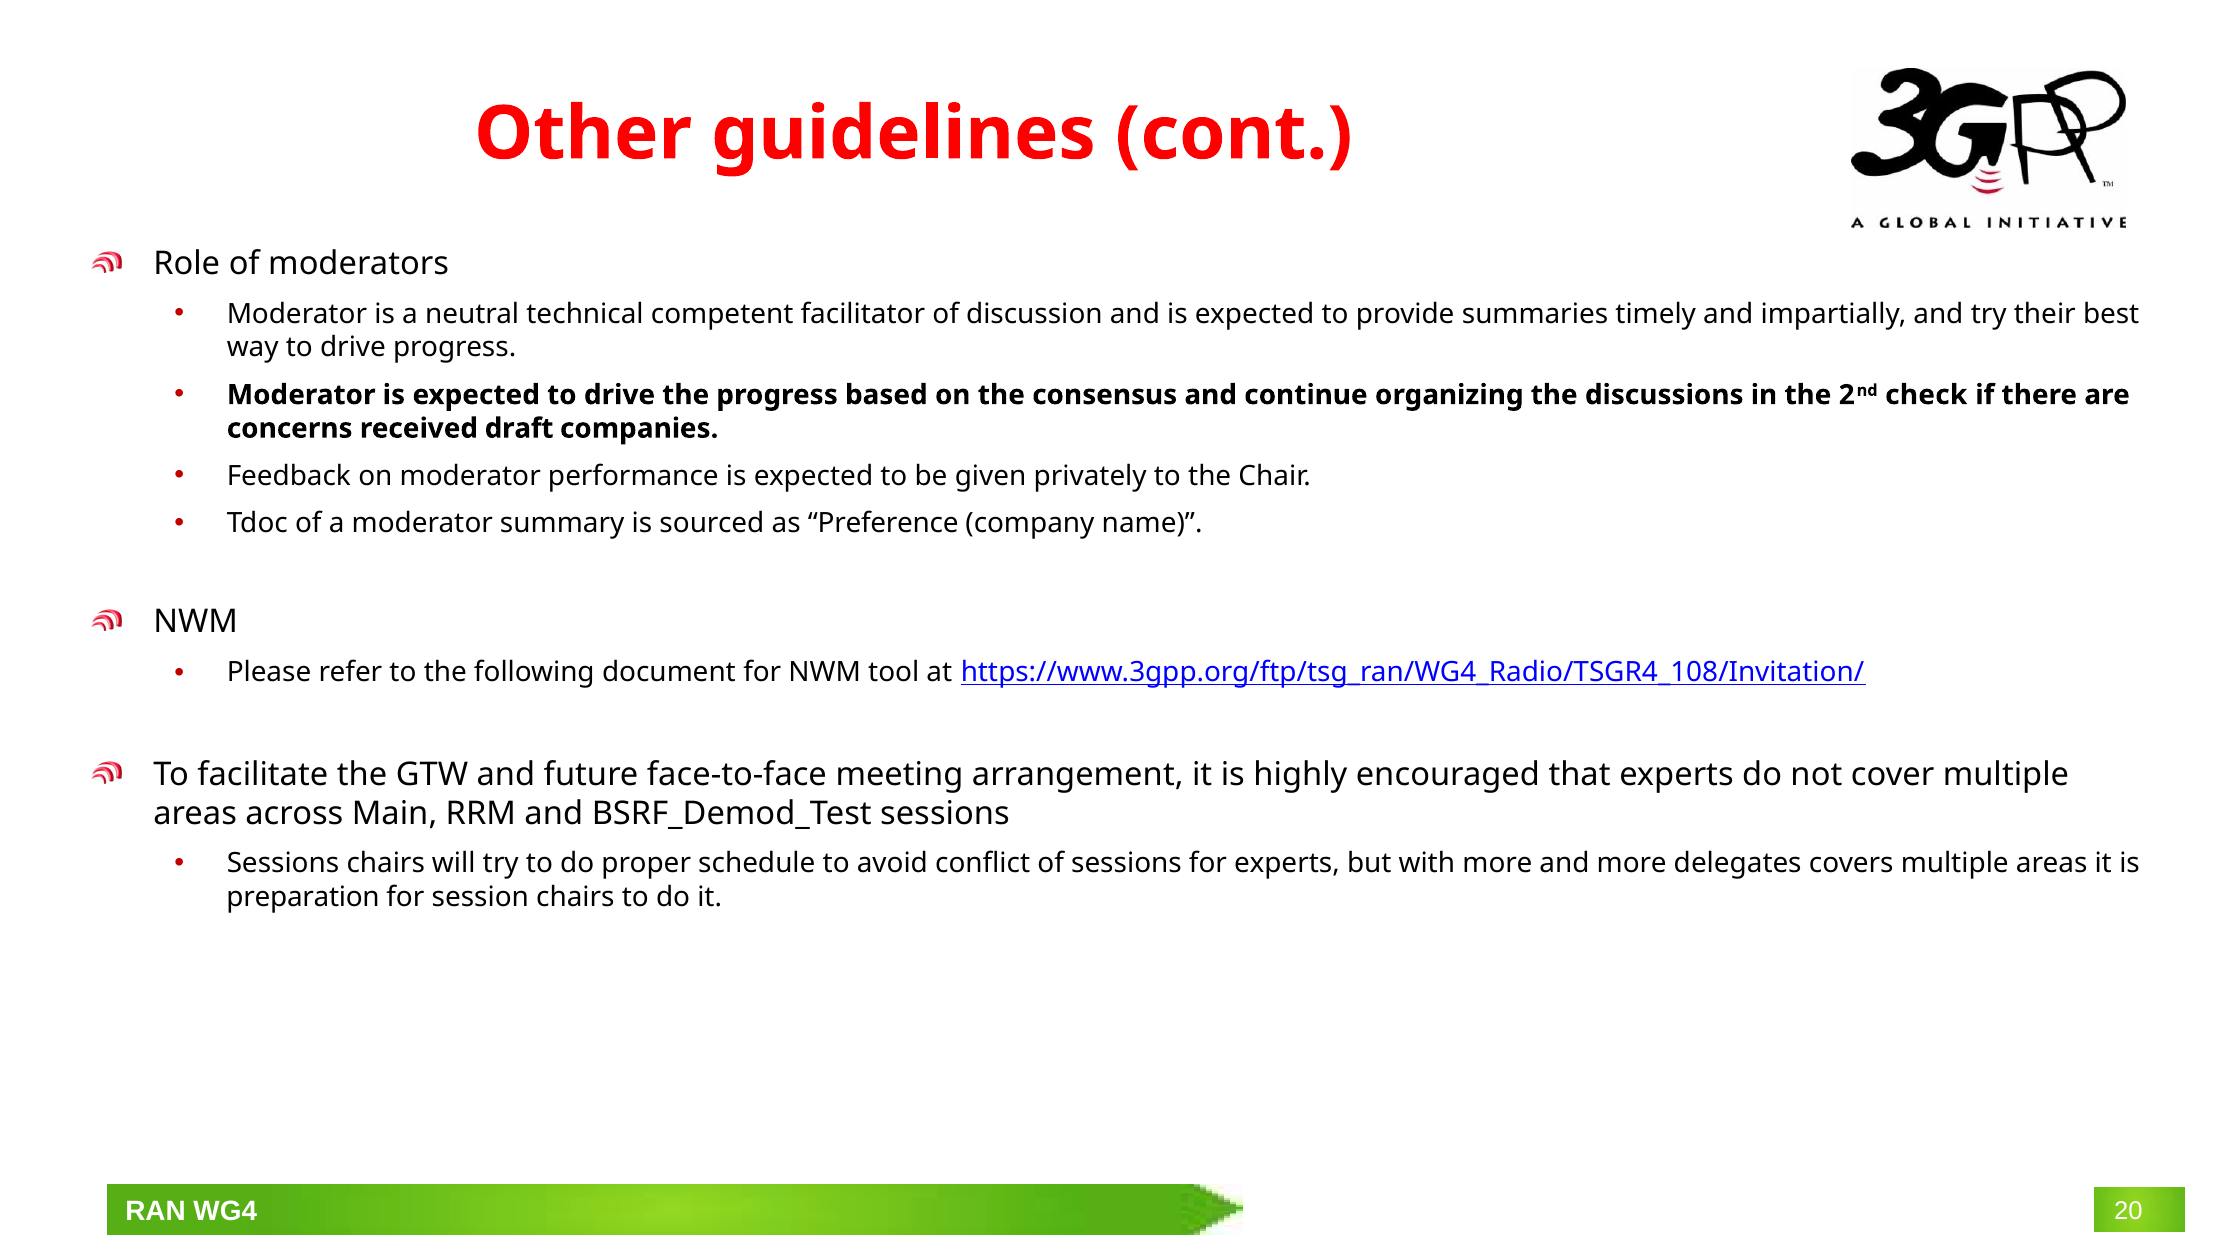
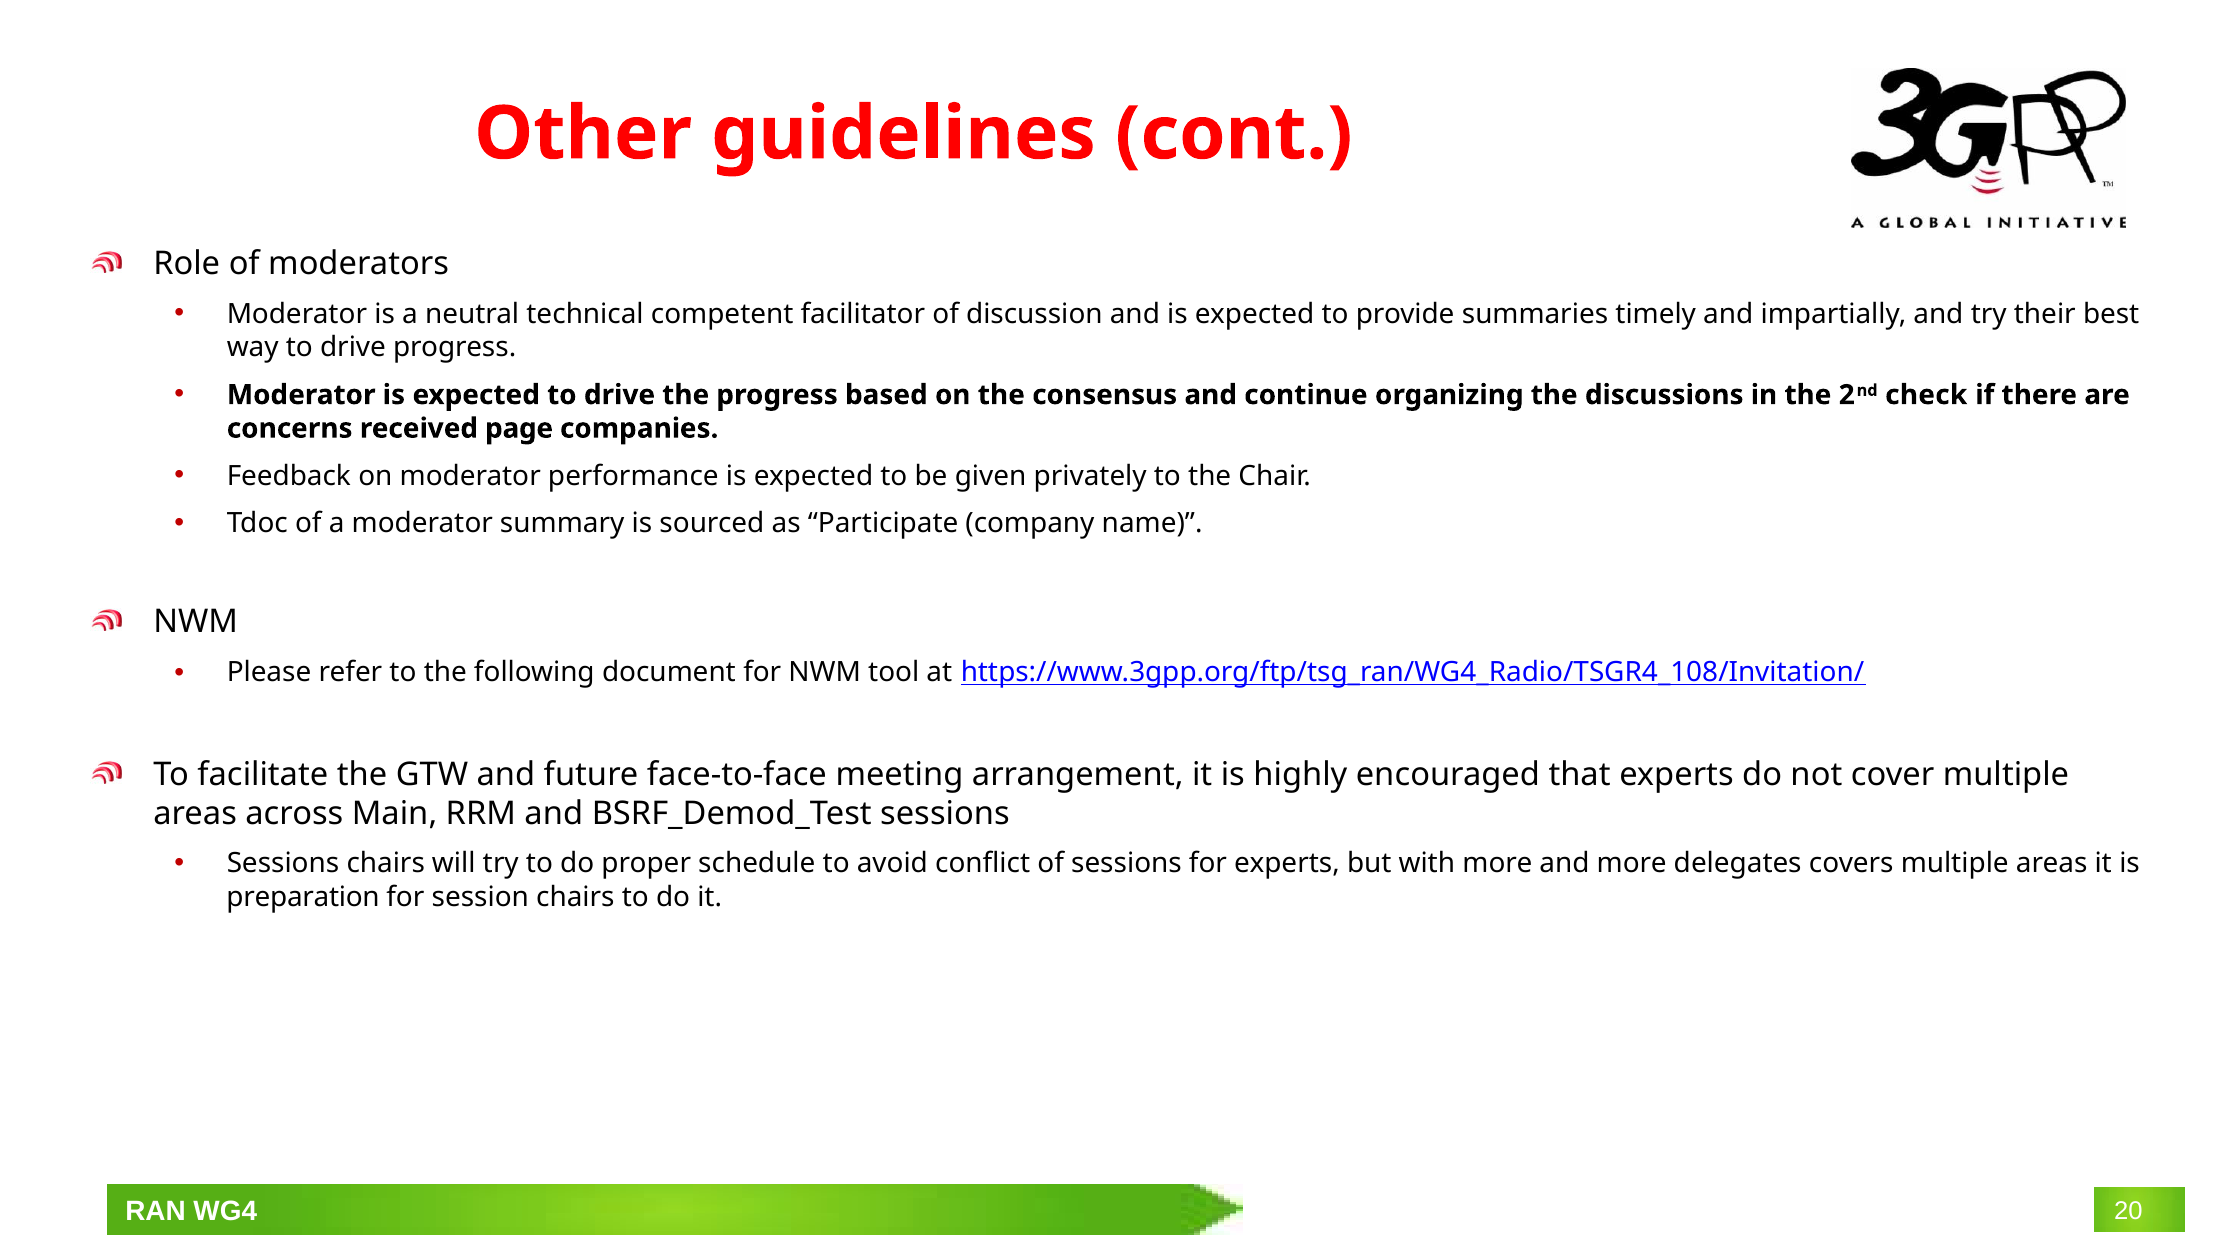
draft: draft -> page
Preference: Preference -> Participate
